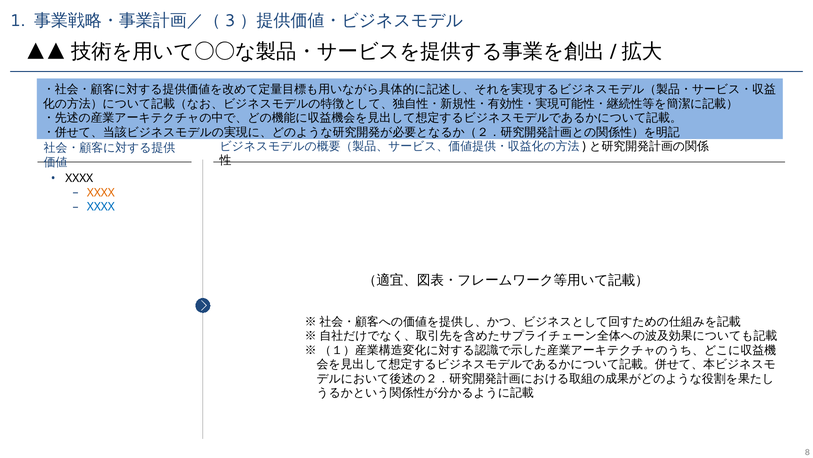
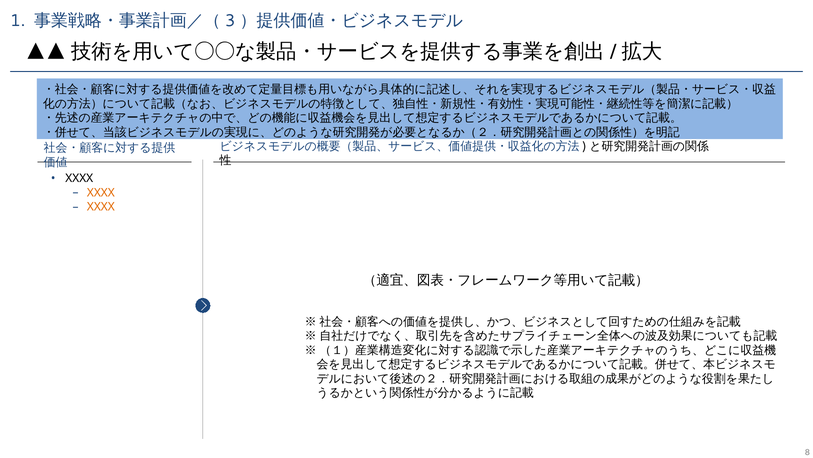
XXXX at (101, 207) colour: blue -> orange
